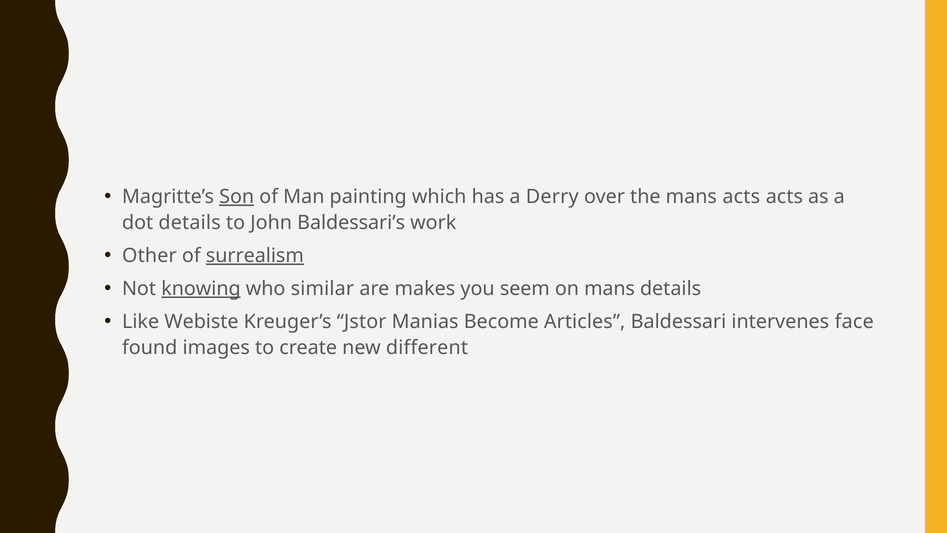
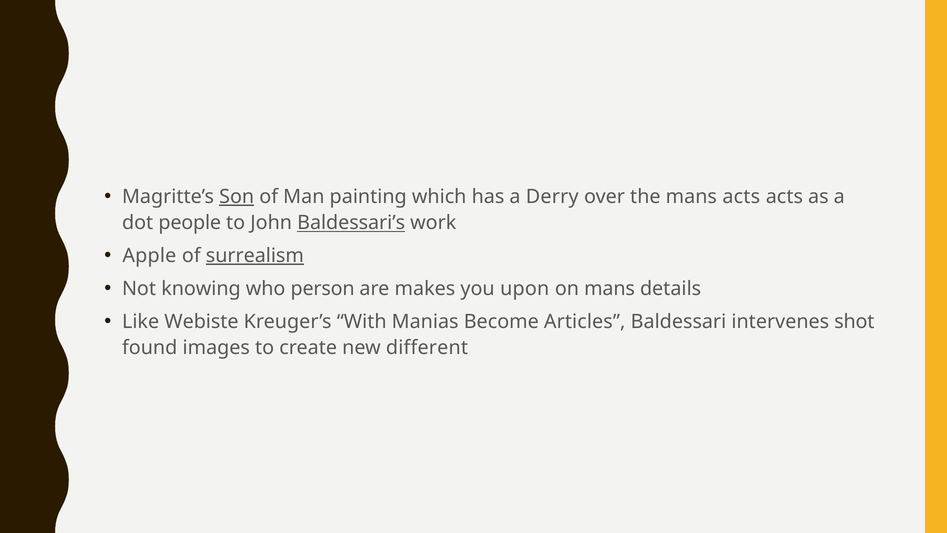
dot details: details -> people
Baldessari’s underline: none -> present
Other: Other -> Apple
knowing underline: present -> none
similar: similar -> person
seem: seem -> upon
Jstor: Jstor -> With
face: face -> shot
